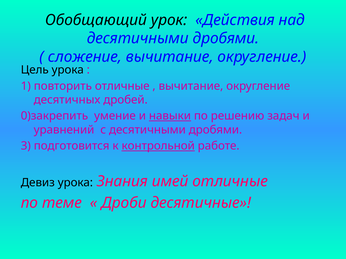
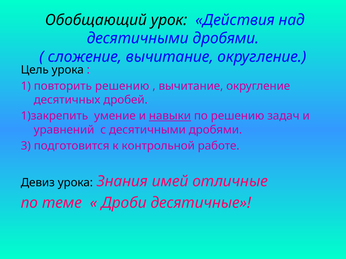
повторить отличные: отличные -> решению
0)закрепить: 0)закрепить -> 1)закрепить
контрольной underline: present -> none
